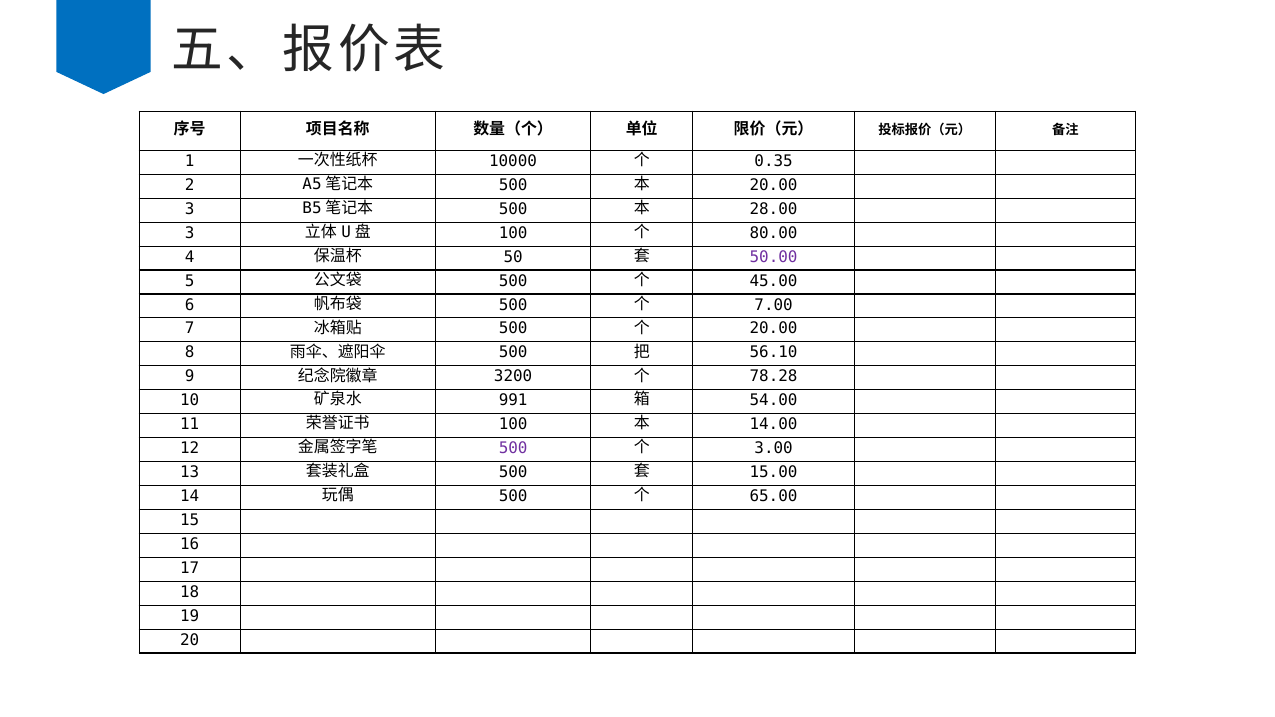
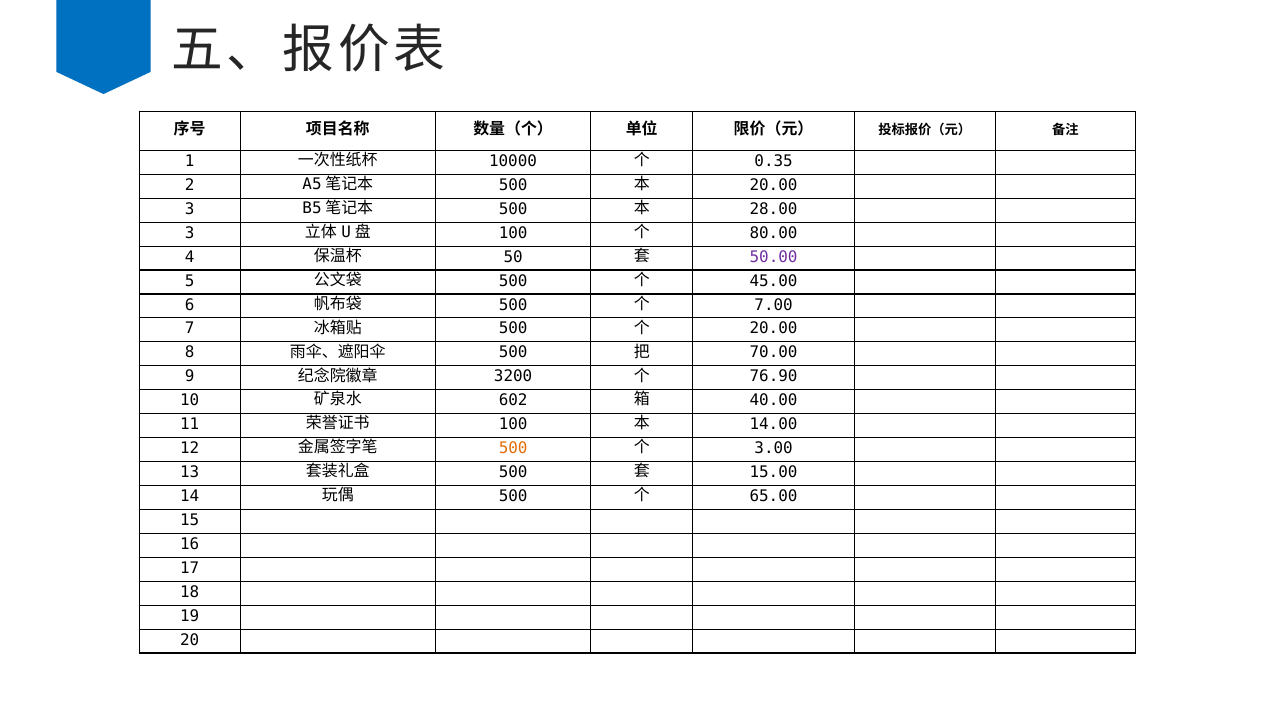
56.10: 56.10 -> 70.00
78.28: 78.28 -> 76.90
991: 991 -> 602
54.00: 54.00 -> 40.00
500 at (513, 449) colour: purple -> orange
